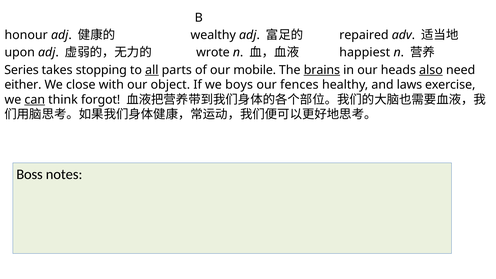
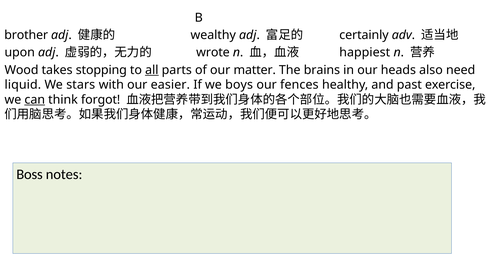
honour: honour -> brother
repaired: repaired -> certainly
Series: Series -> Wood
mobile: mobile -> matter
brains underline: present -> none
also underline: present -> none
either: either -> liquid
close: close -> stars
object: object -> easier
laws: laws -> past
